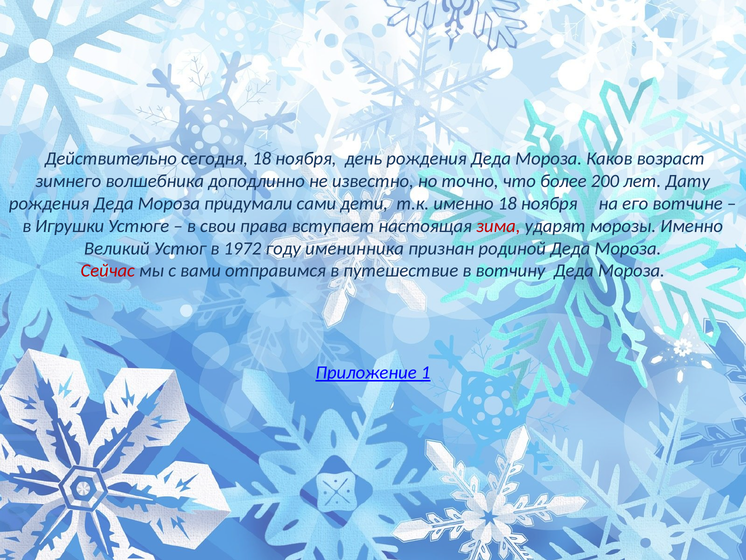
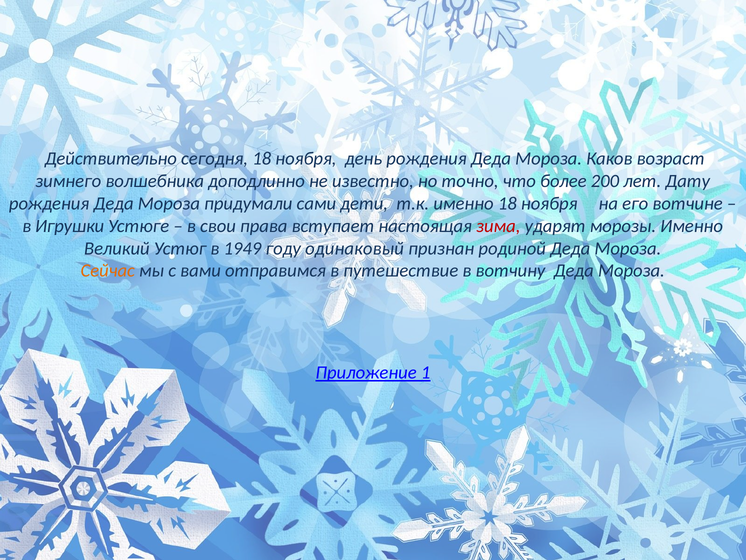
1972: 1972 -> 1949
именинника: именинника -> одинаковый
Сейчас colour: red -> orange
